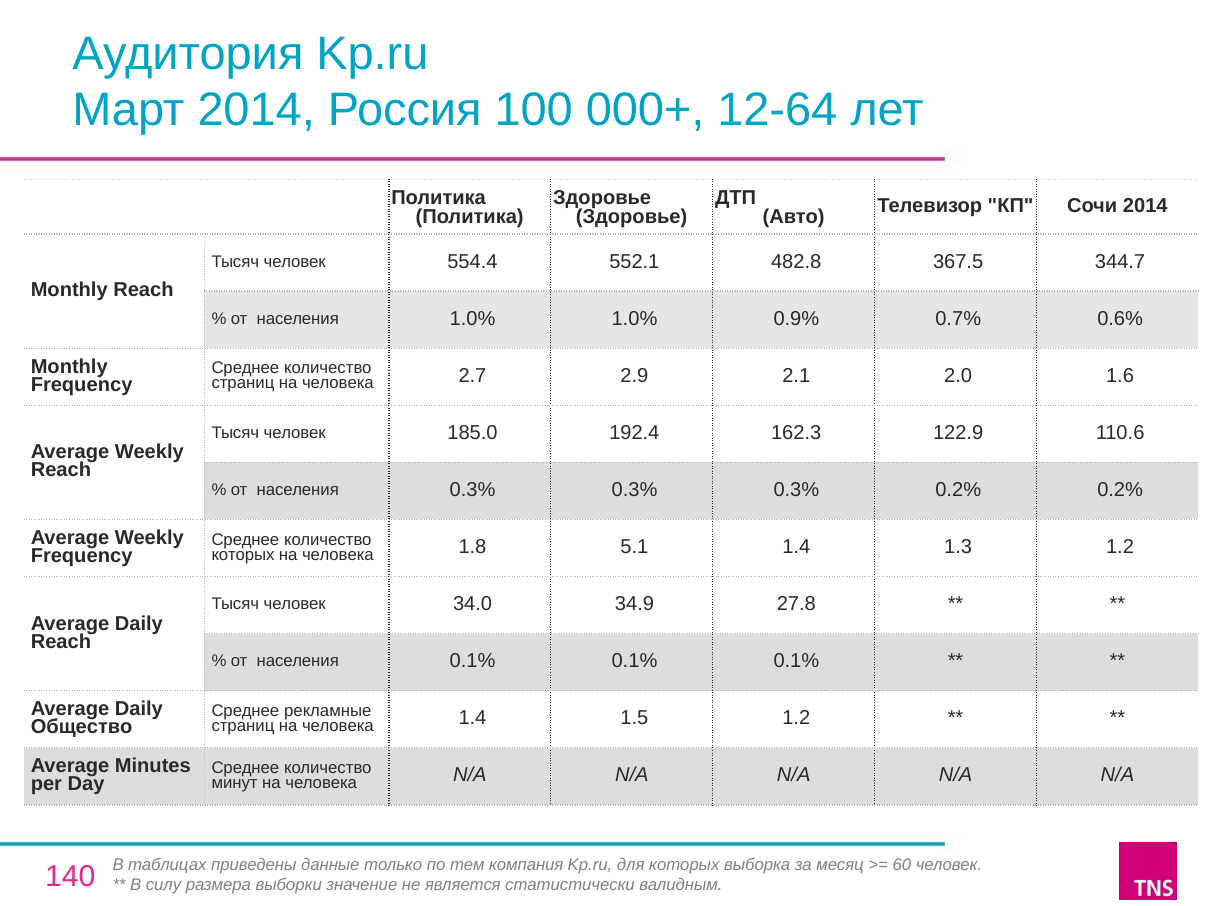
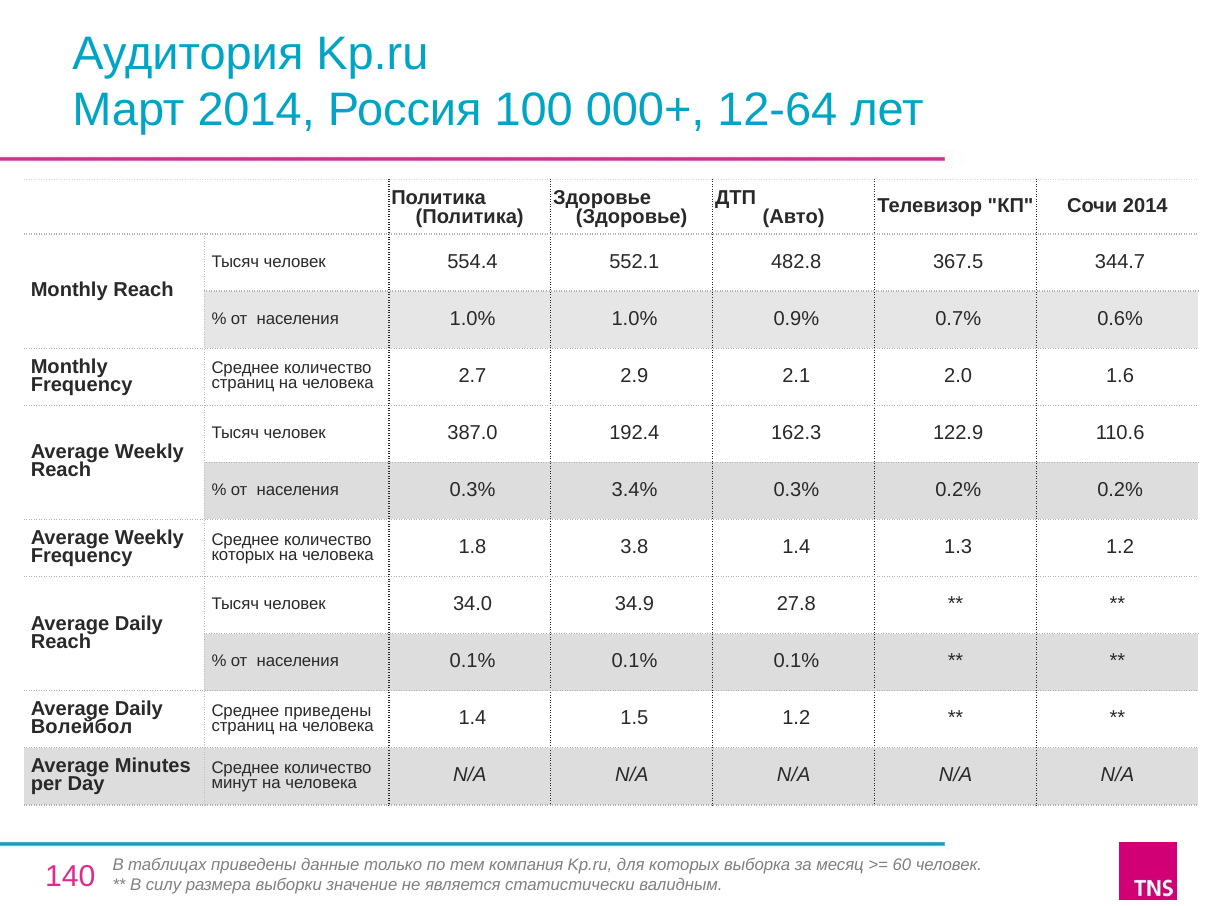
185.0: 185.0 -> 387.0
населения 0.3% 0.3%: 0.3% -> 3.4%
5.1: 5.1 -> 3.8
Среднее рекламные: рекламные -> приведены
Общество: Общество -> Волейбол
